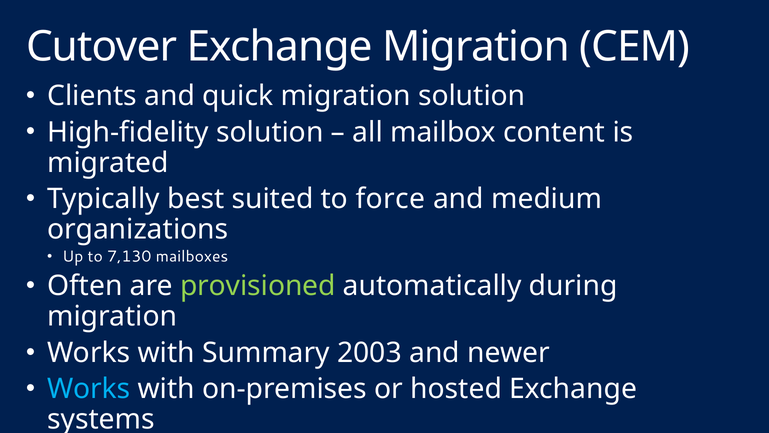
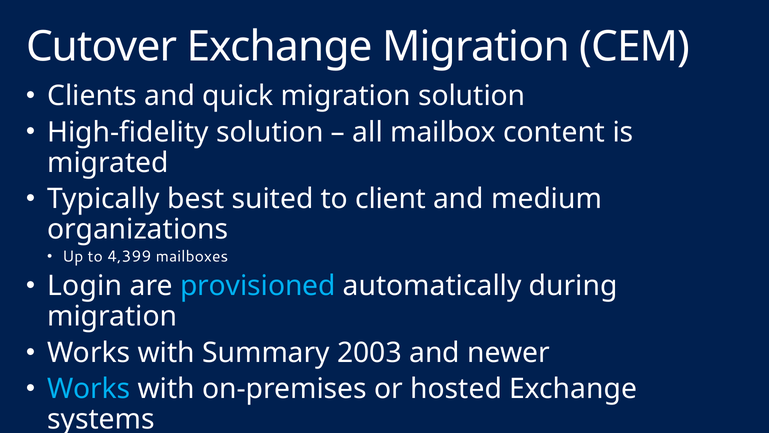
force: force -> client
7,130: 7,130 -> 4,399
Often: Often -> Login
provisioned colour: light green -> light blue
